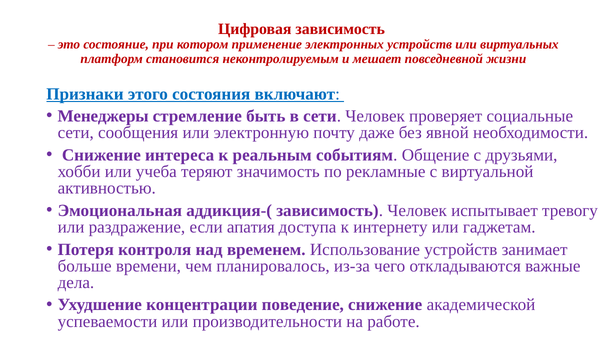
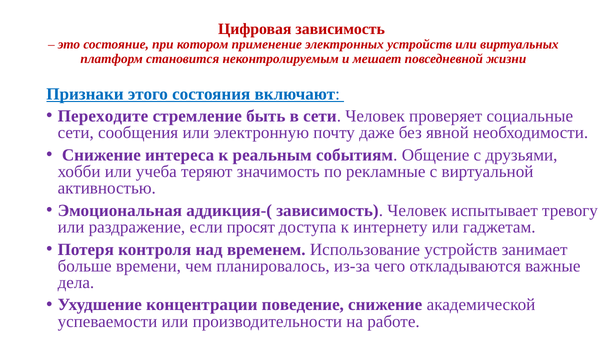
Менеджеры: Менеджеры -> Переходите
апатия: апатия -> просят
